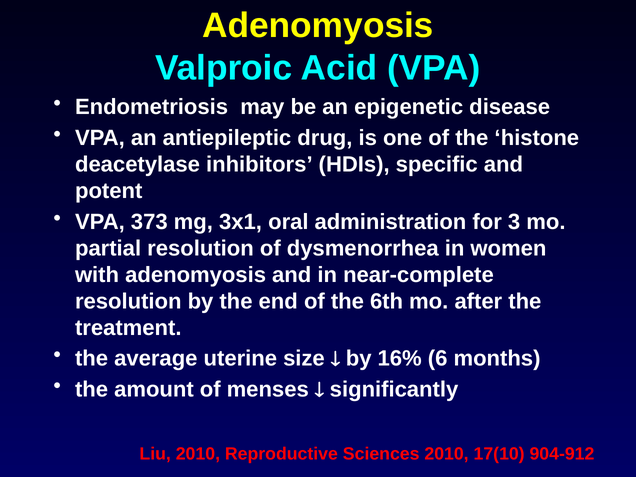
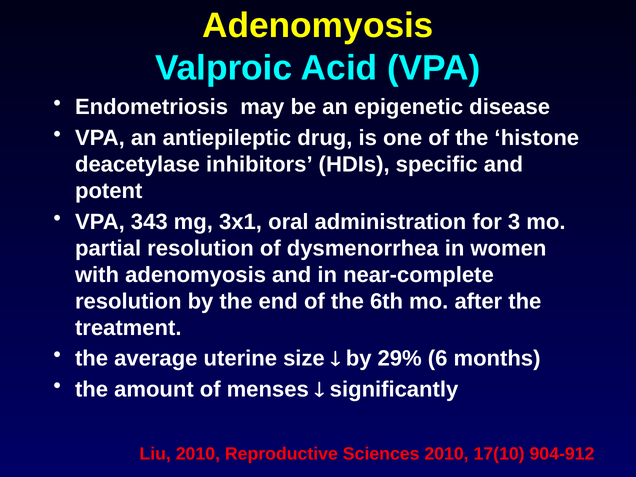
373: 373 -> 343
16%: 16% -> 29%
